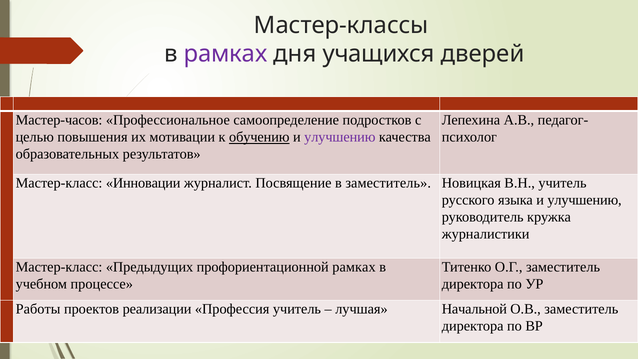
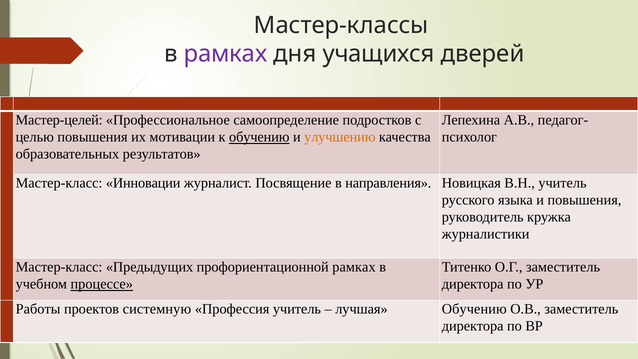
Мастер-часов: Мастер-часов -> Мастер-целей
улучшению at (340, 137) colour: purple -> orange
в заместитель: заместитель -> направления
языка и улучшению: улучшению -> повышения
процессе underline: none -> present
реализации: реализации -> системную
лучшая Начальной: Начальной -> Обучению
